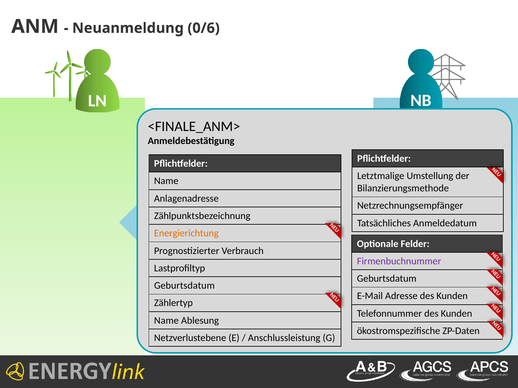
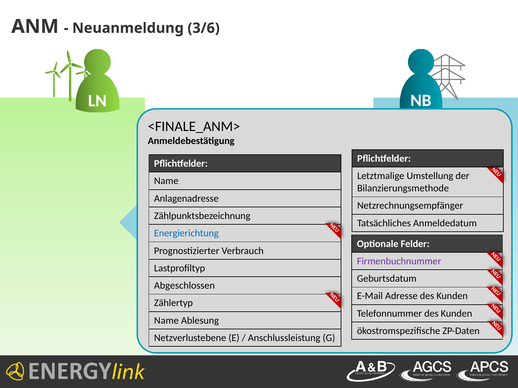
0/6: 0/6 -> 3/6
Energierichtung colour: orange -> blue
Geburtsdatum at (184, 286): Geburtsdatum -> Abgeschlossen
